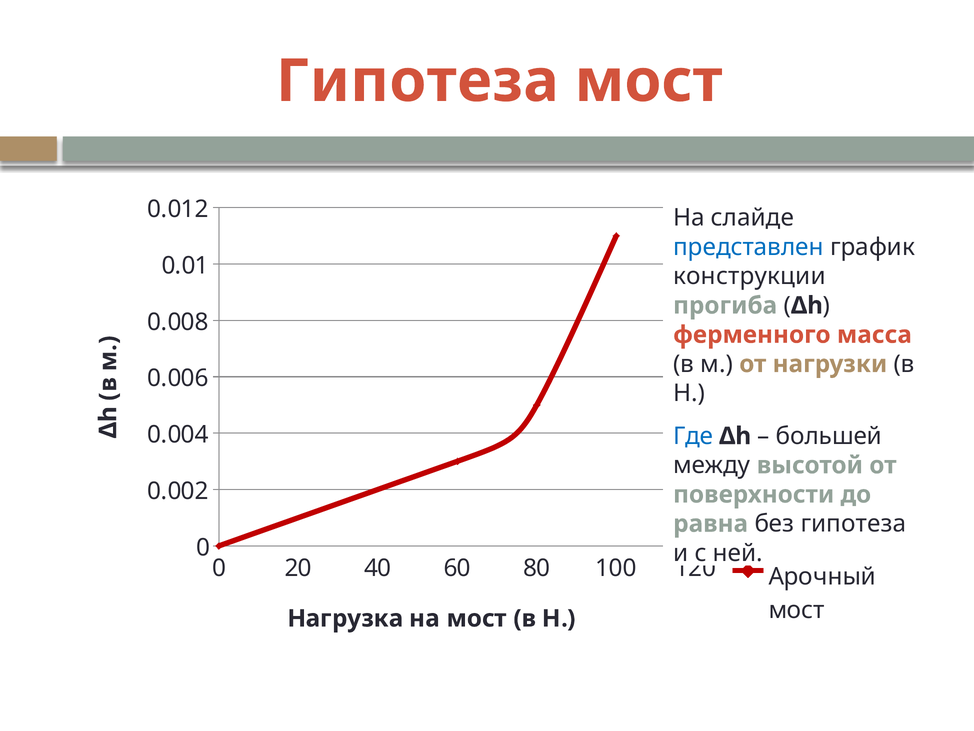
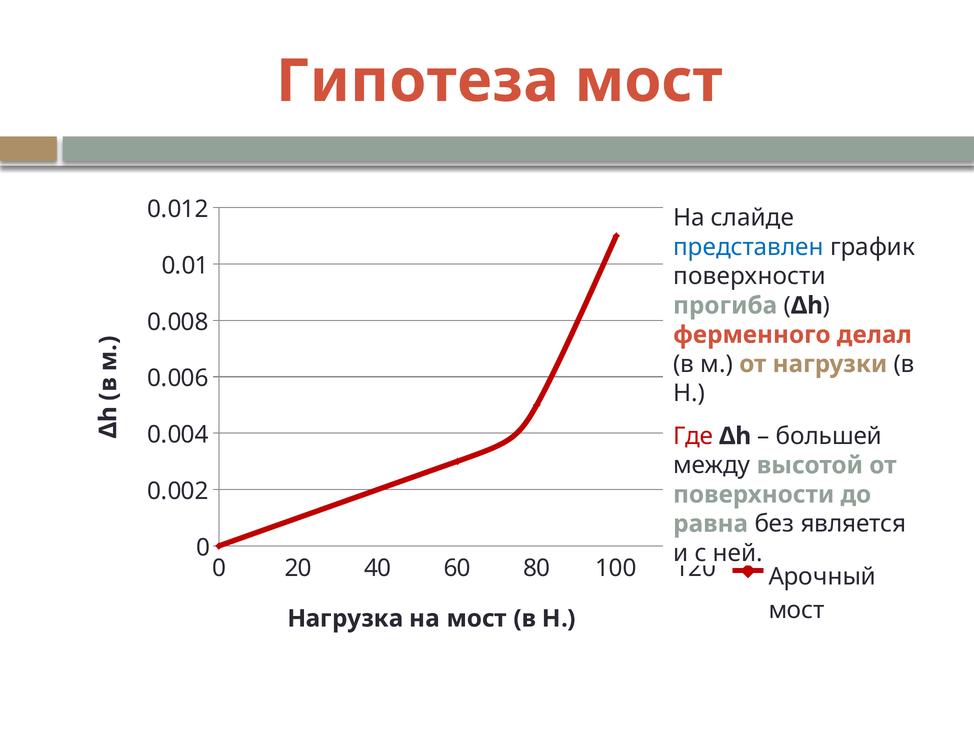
конструкции at (750, 276): конструкции -> поверхности
масса: масса -> делал
Где colour: blue -> red
без гипотеза: гипотеза -> является
